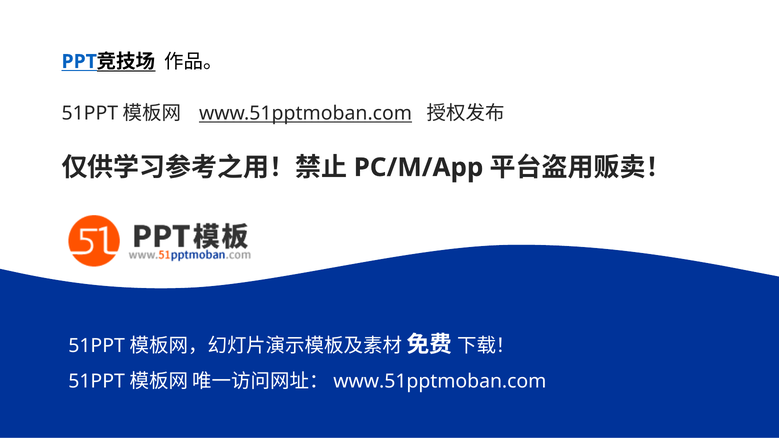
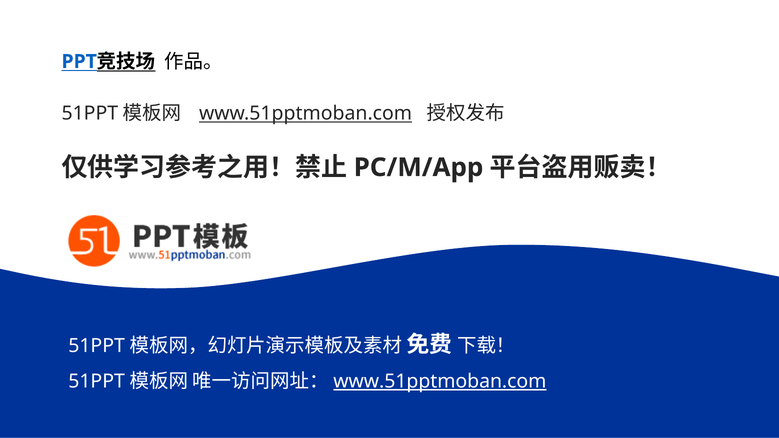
www.51pptmoban.com at (440, 382) underline: none -> present
